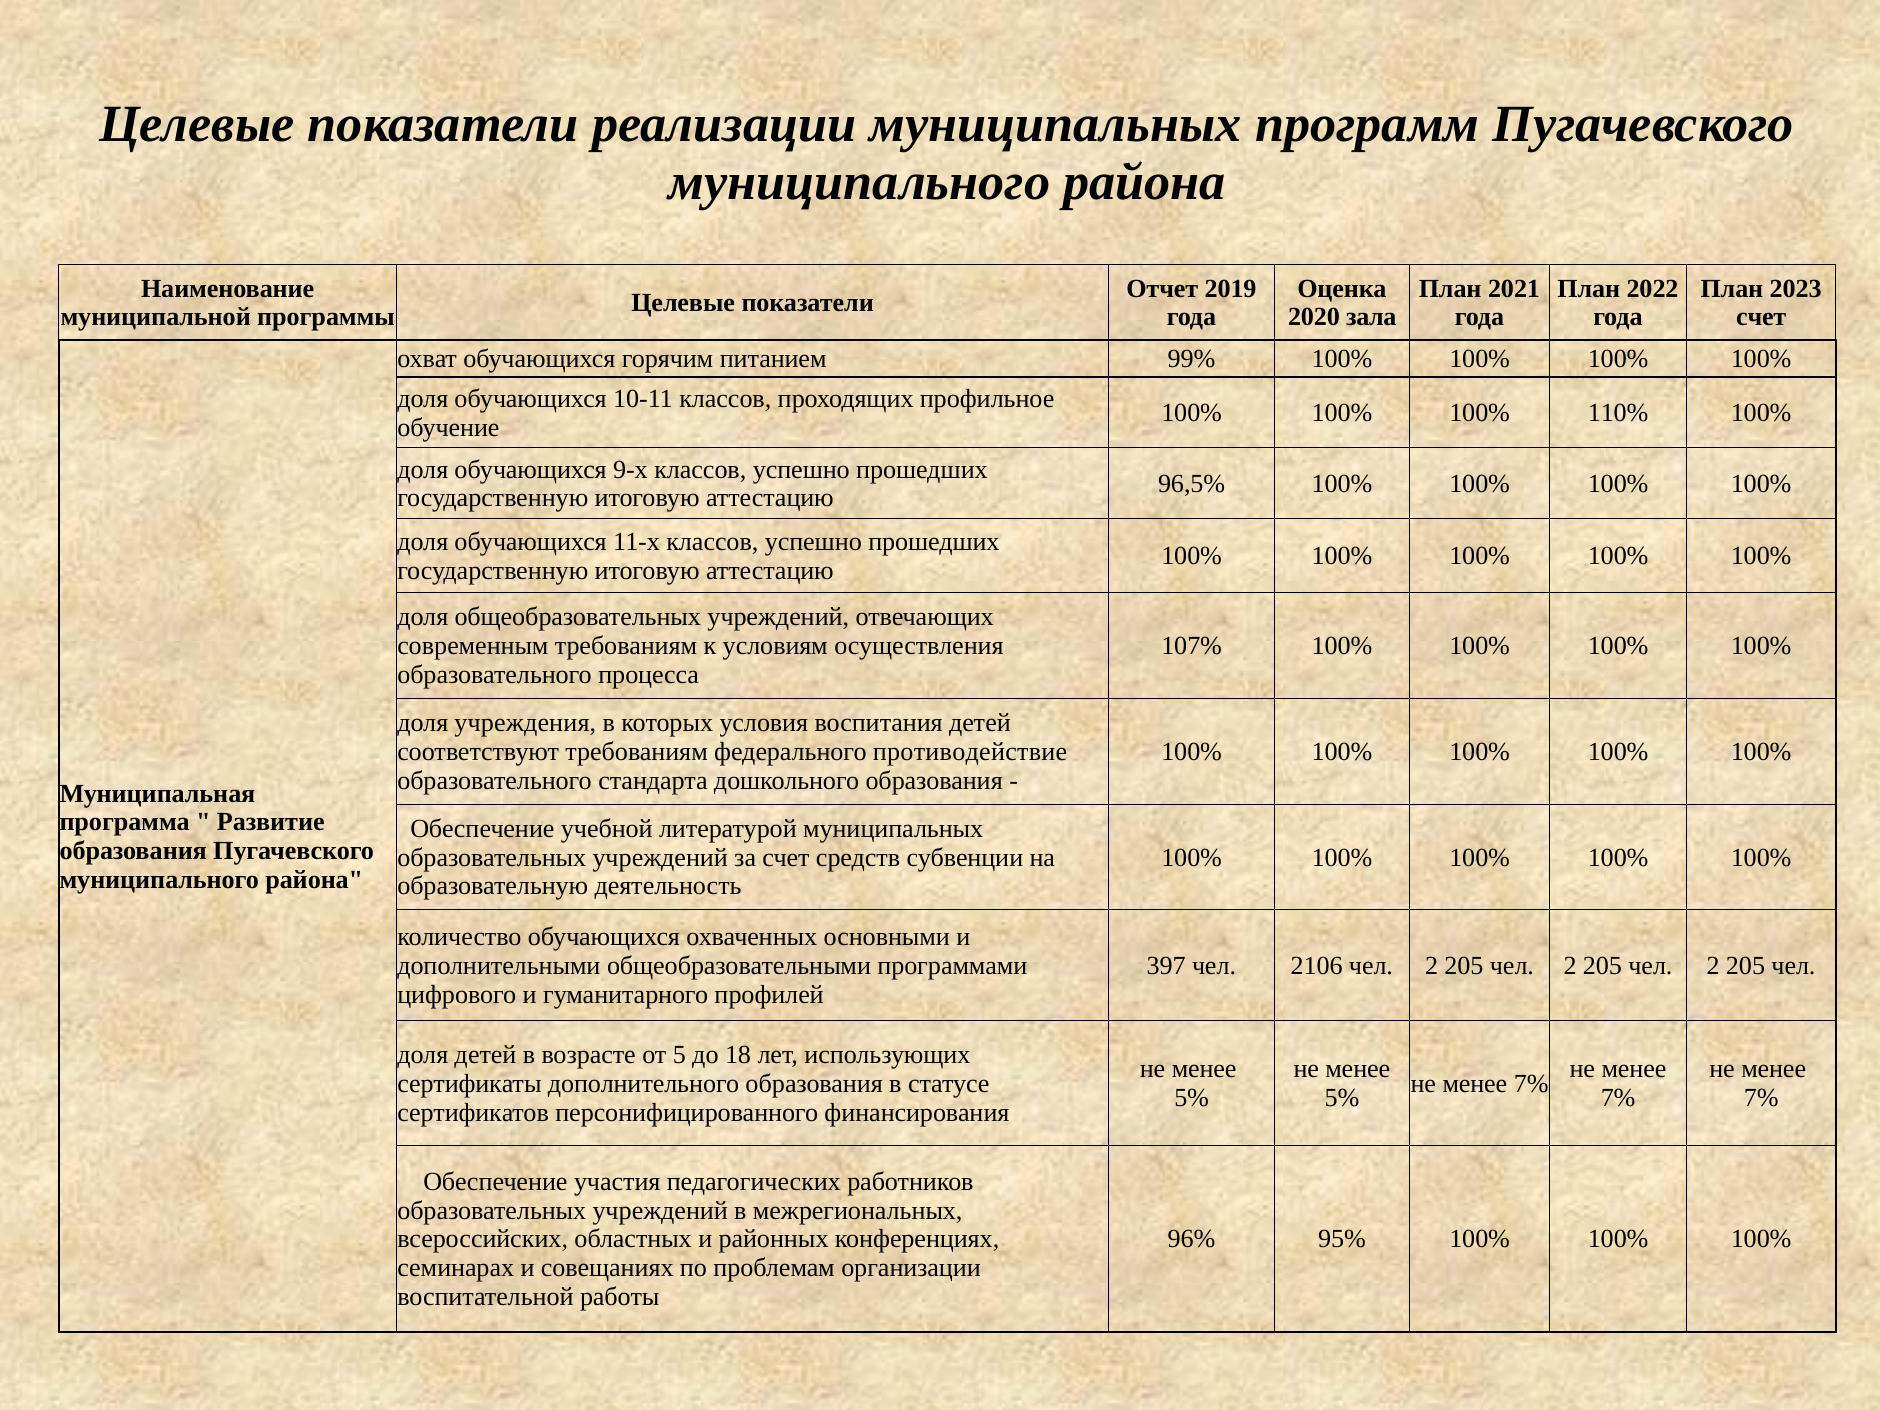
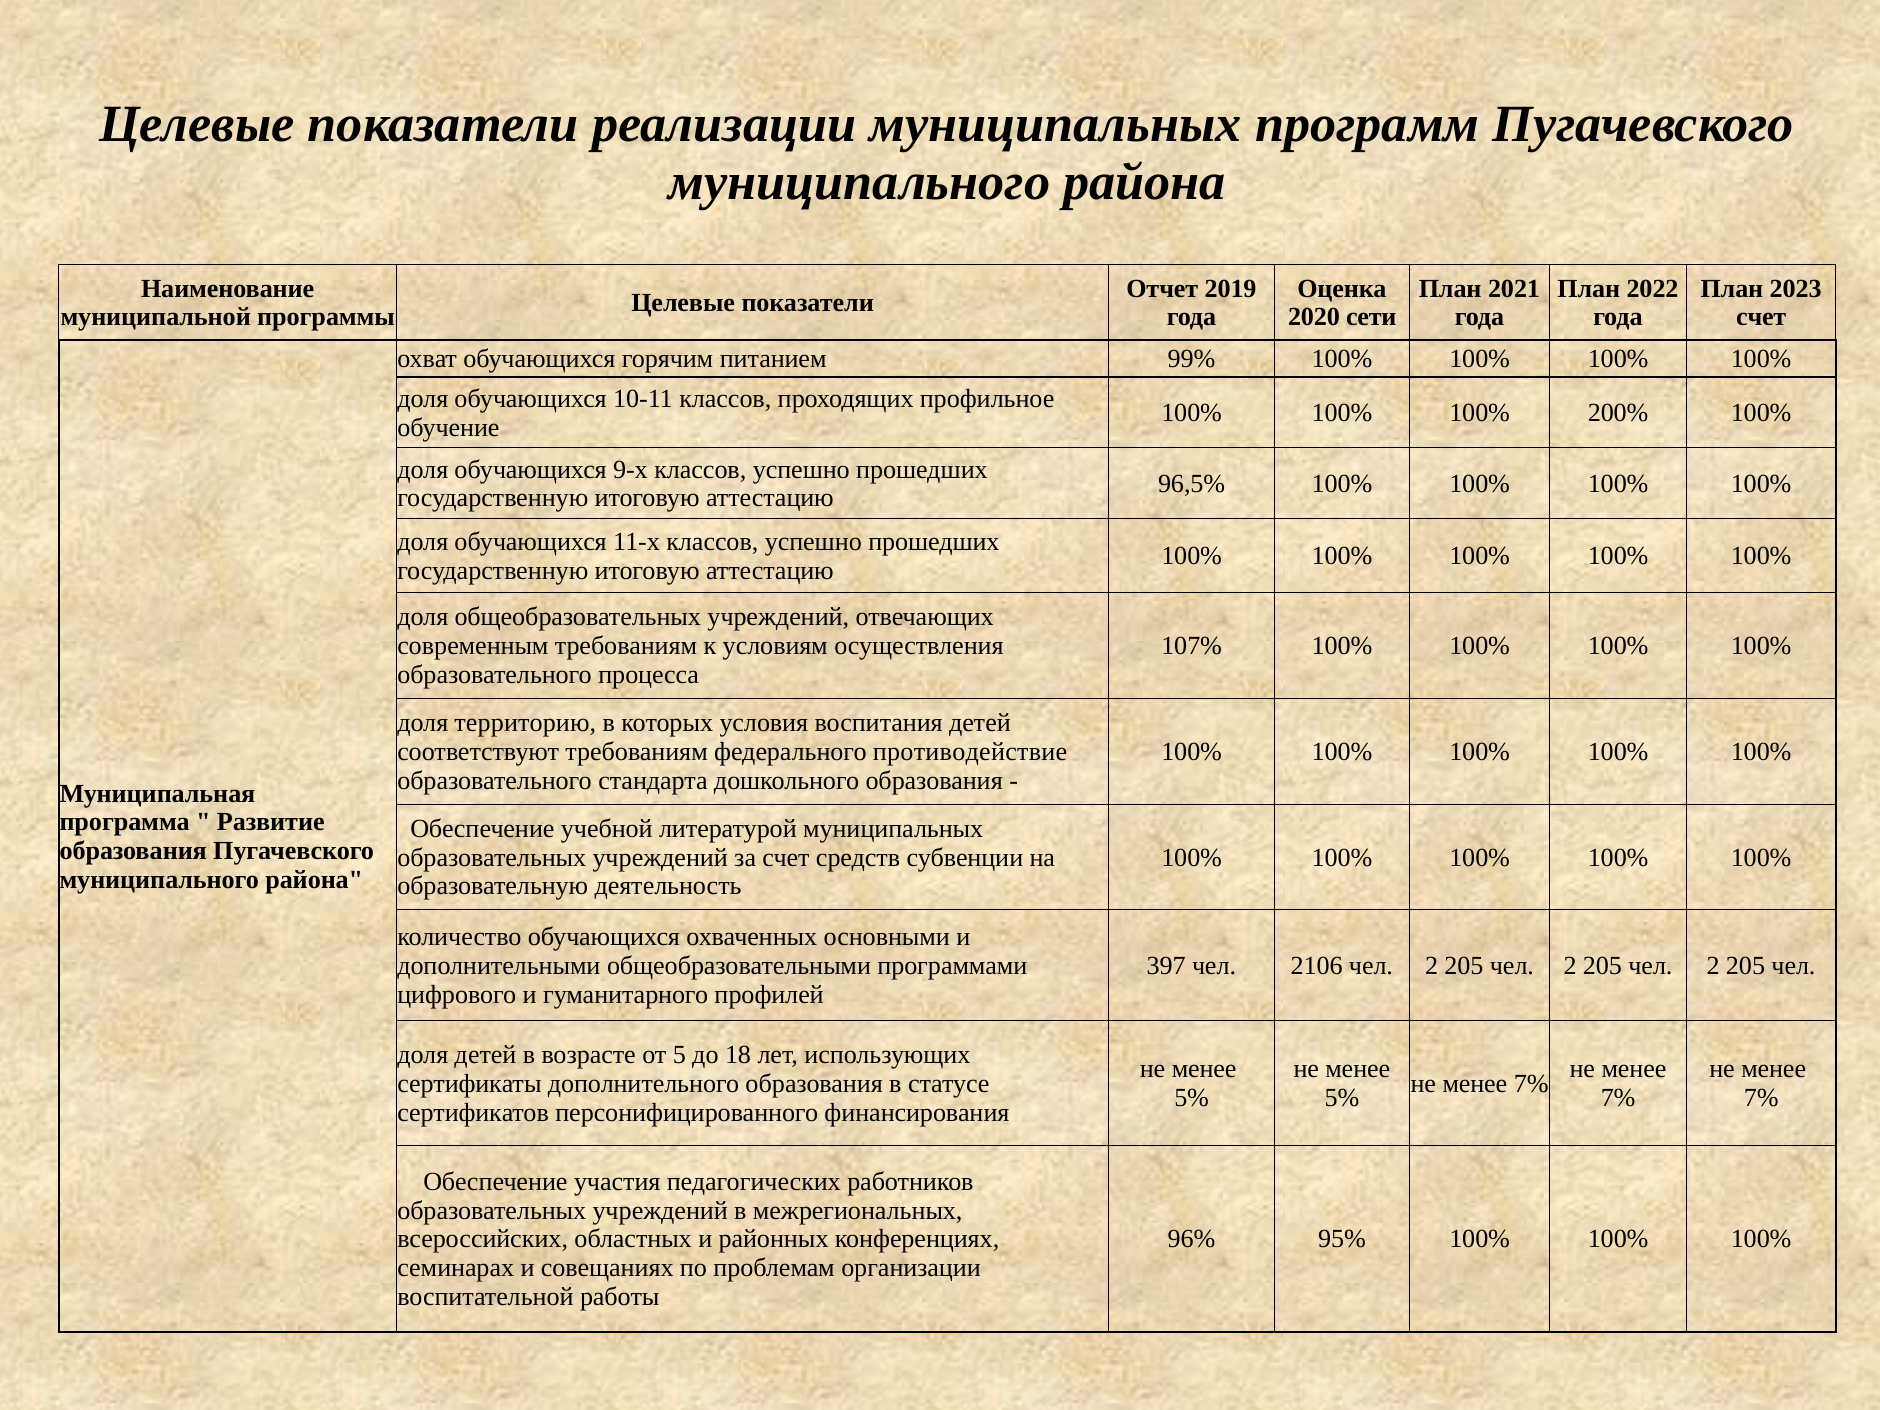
зала: зала -> сети
110%: 110% -> 200%
учреждения: учреждения -> территорию
